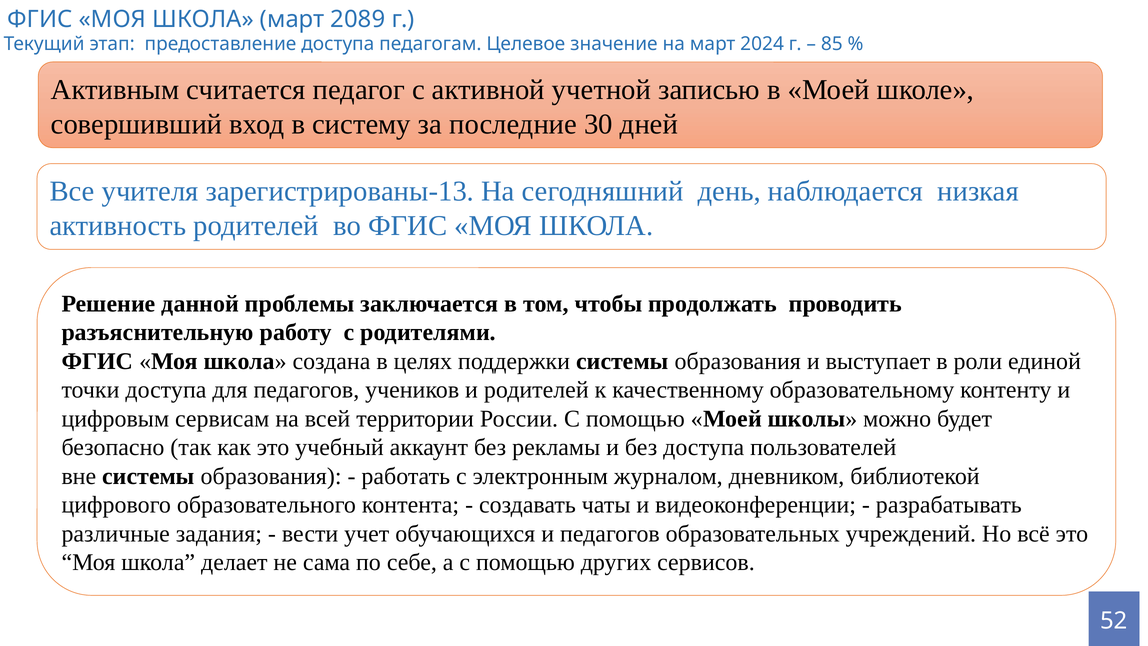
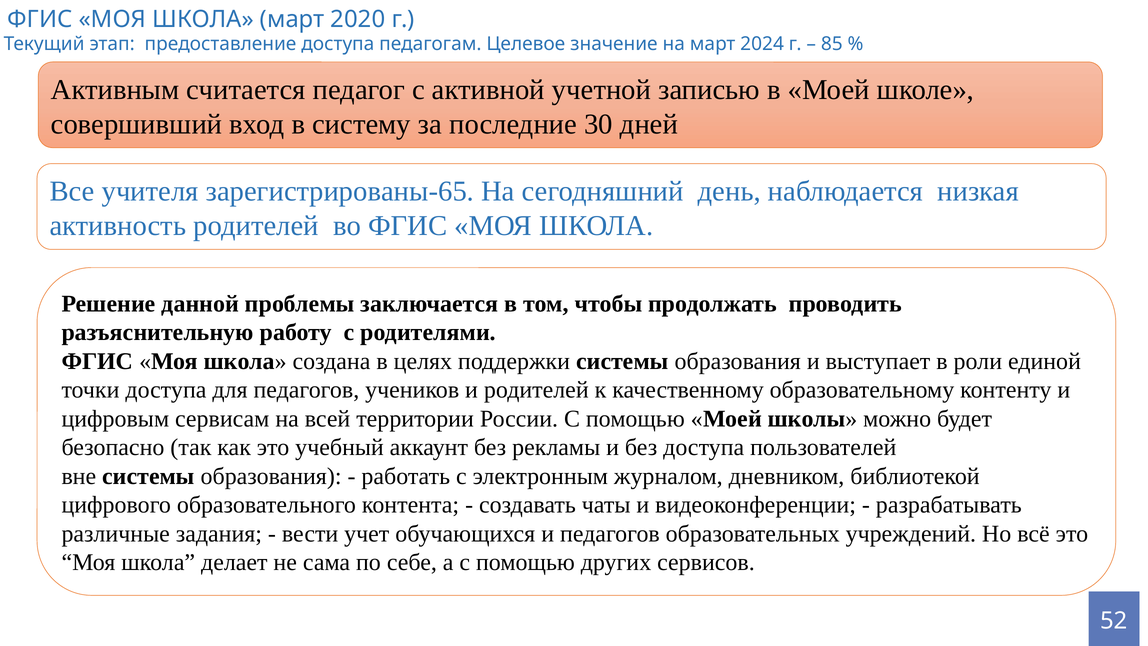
2089: 2089 -> 2020
зарегистрированы-13: зарегистрированы-13 -> зарегистрированы-65
